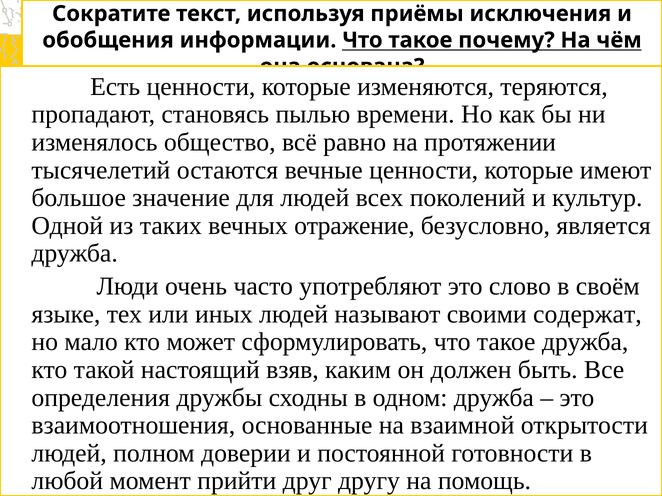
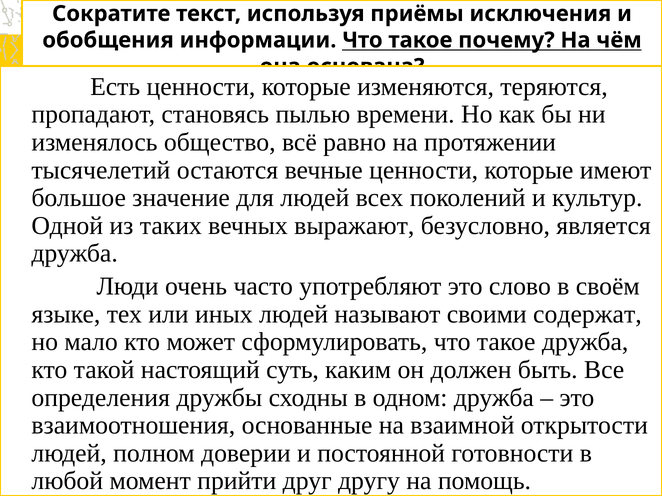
отражение: отражение -> выражают
взяв: взяв -> суть
